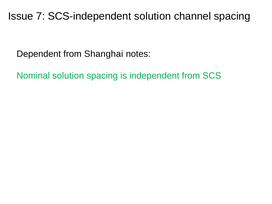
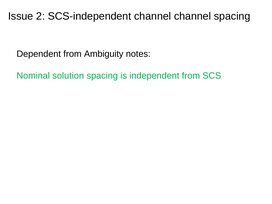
7: 7 -> 2
SCS-independent solution: solution -> channel
Shanghai: Shanghai -> Ambiguity
